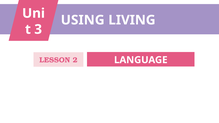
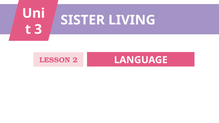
USING: USING -> SISTER
